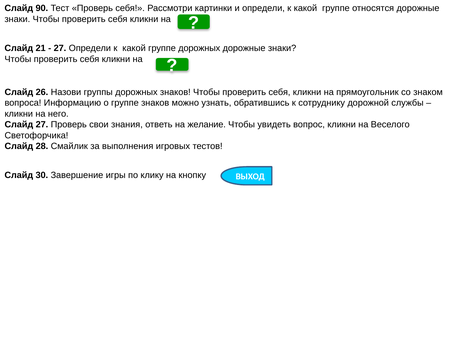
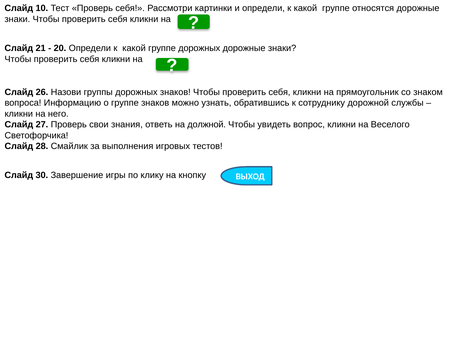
90: 90 -> 10
27 at (60, 48): 27 -> 20
желание: желание -> должной
